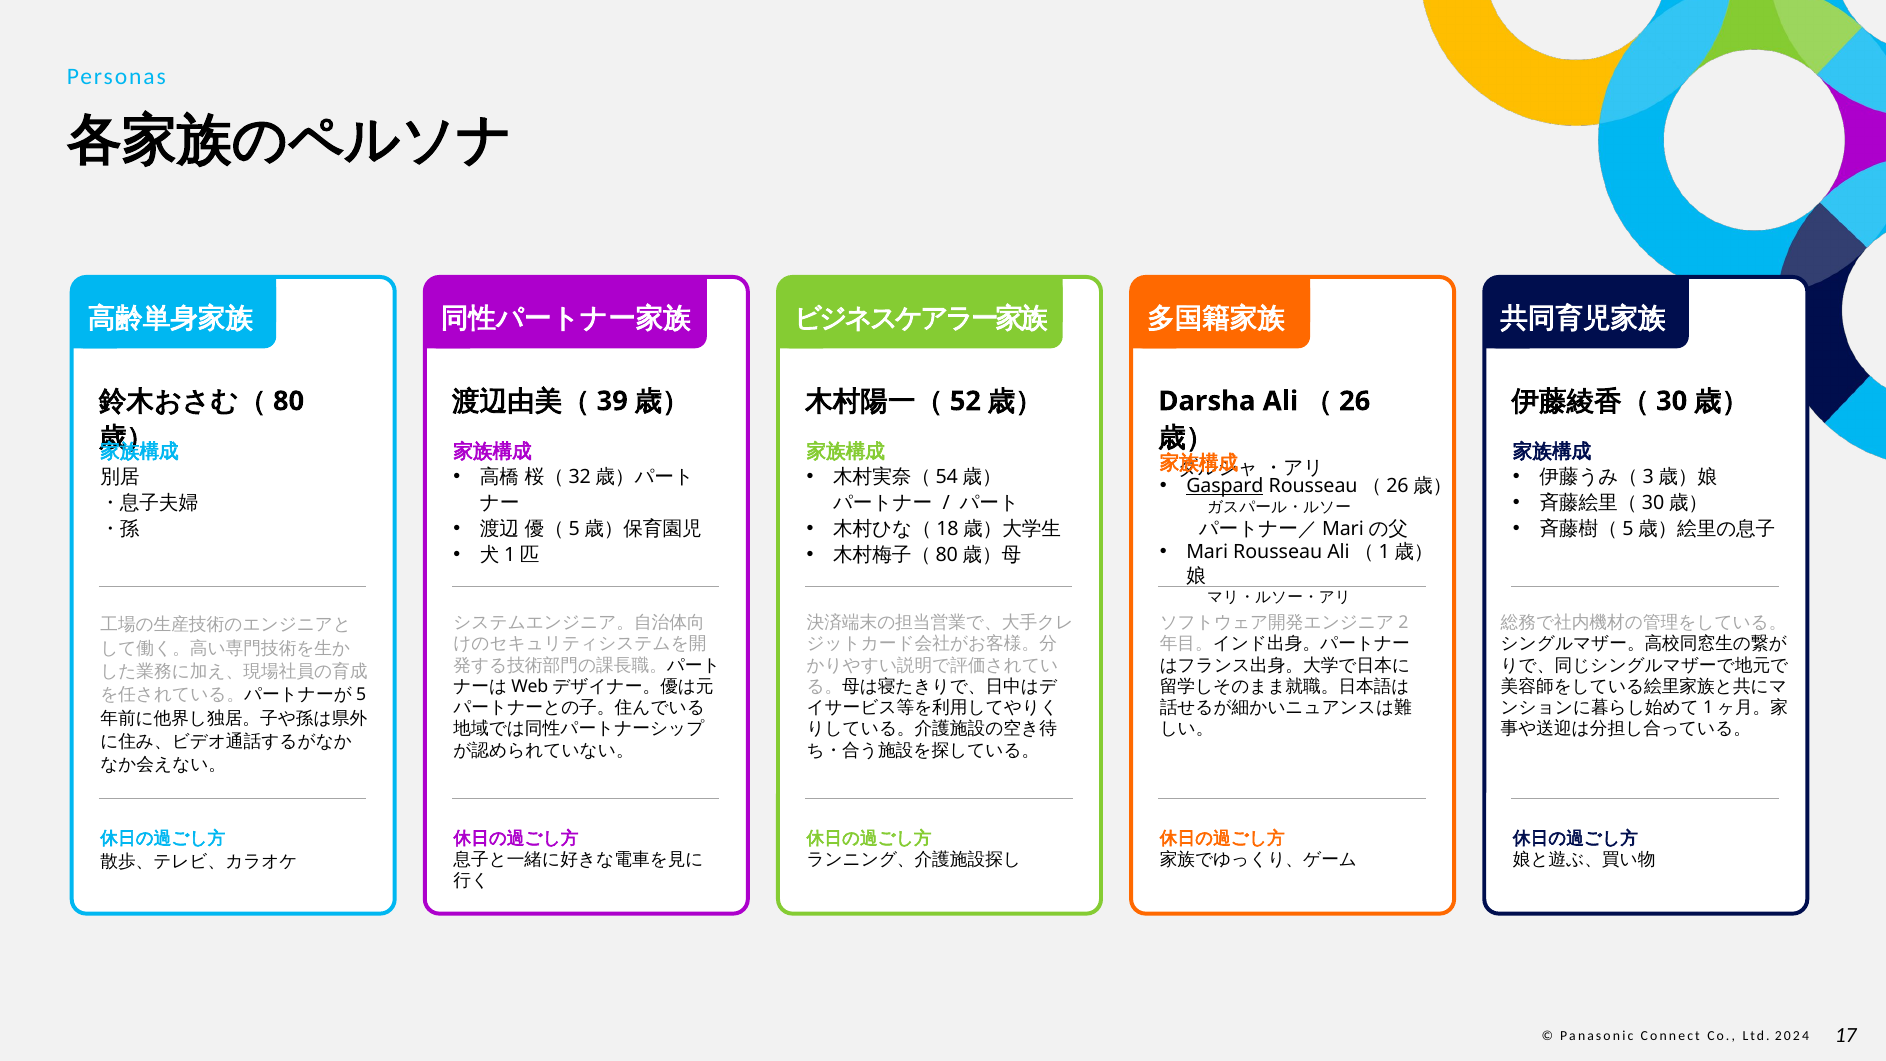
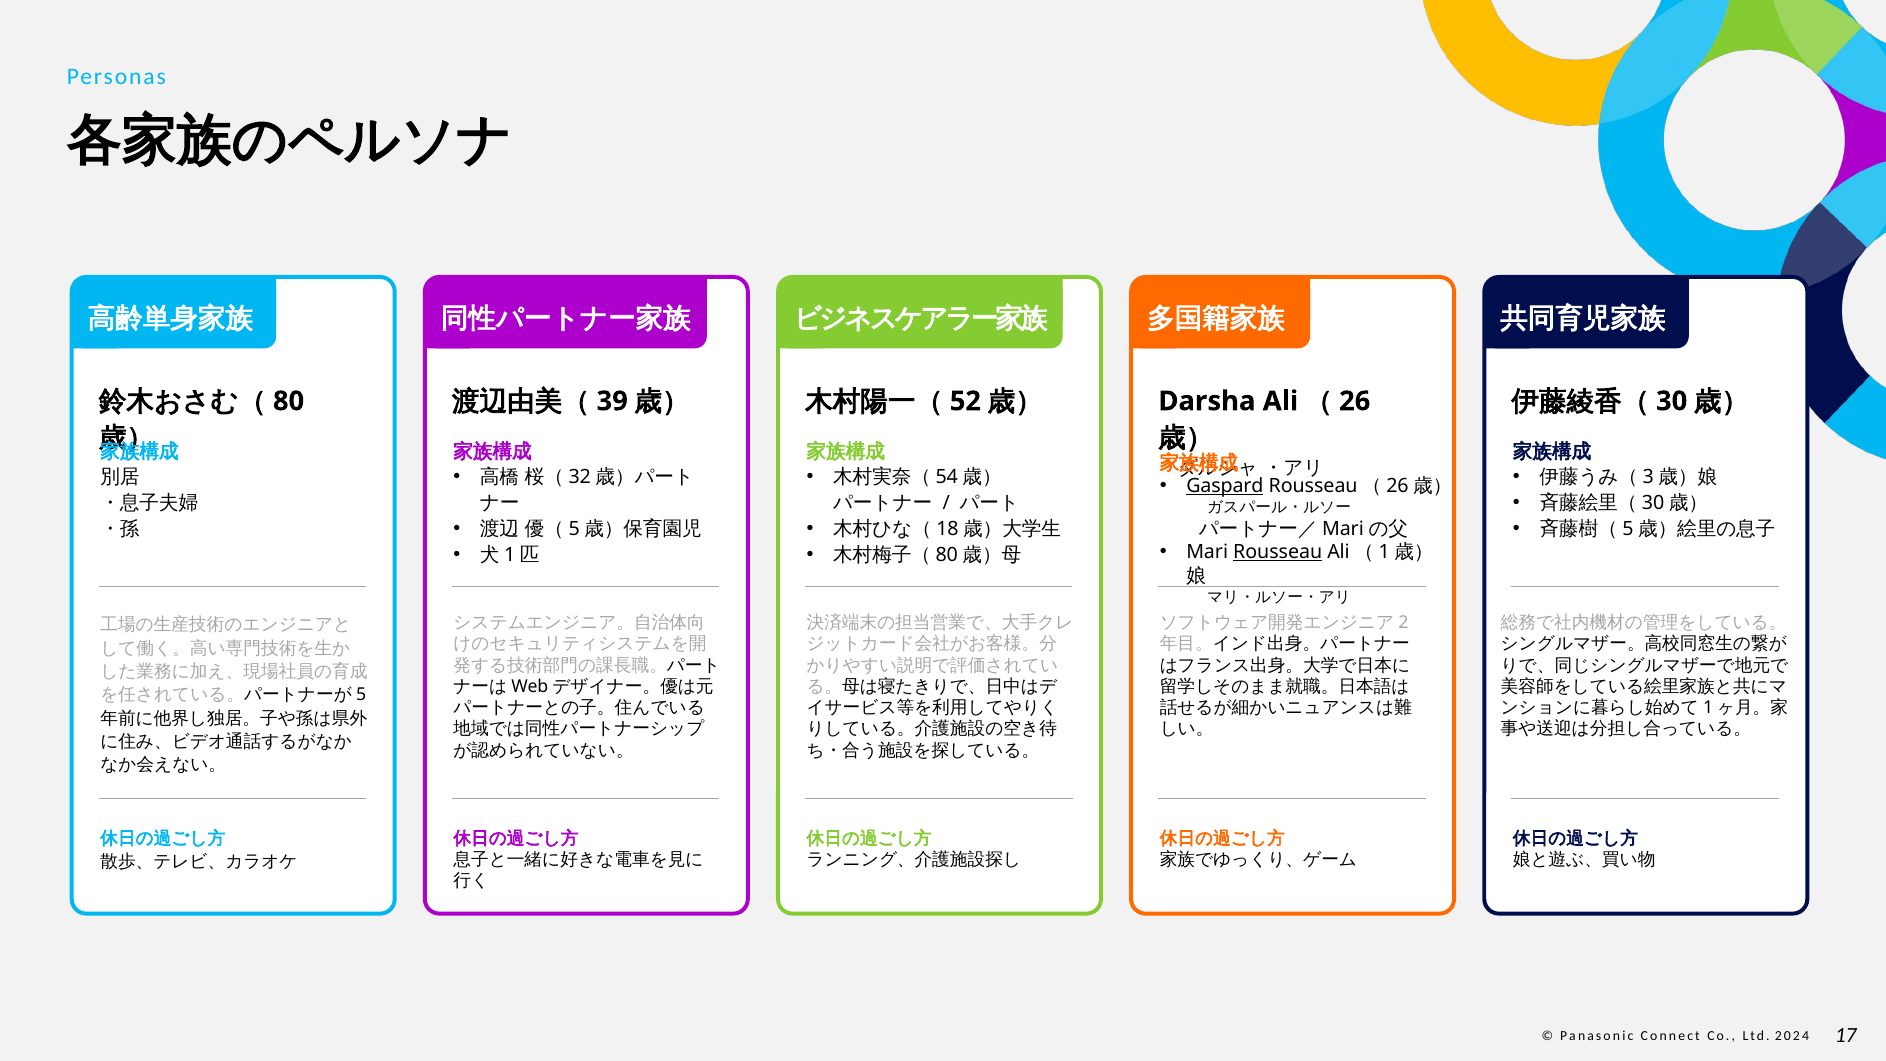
Rousseau underline: none -> present
